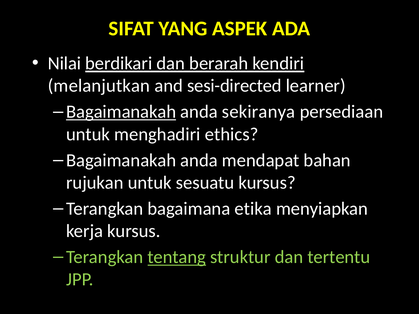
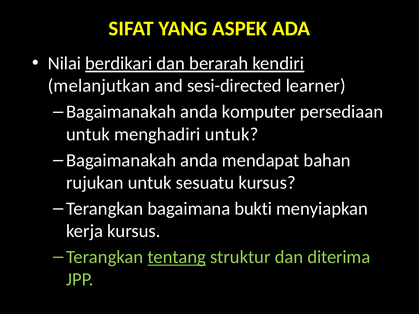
Bagaimanakah at (121, 112) underline: present -> none
sekiranya: sekiranya -> komputer
menghadiri ethics: ethics -> untuk
etika: etika -> bukti
tertentu: tertentu -> diterima
